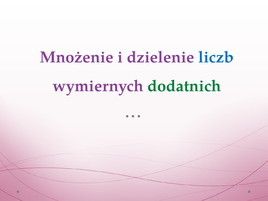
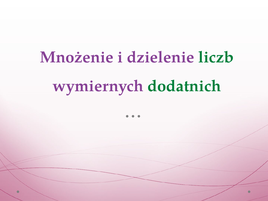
liczb colour: blue -> green
